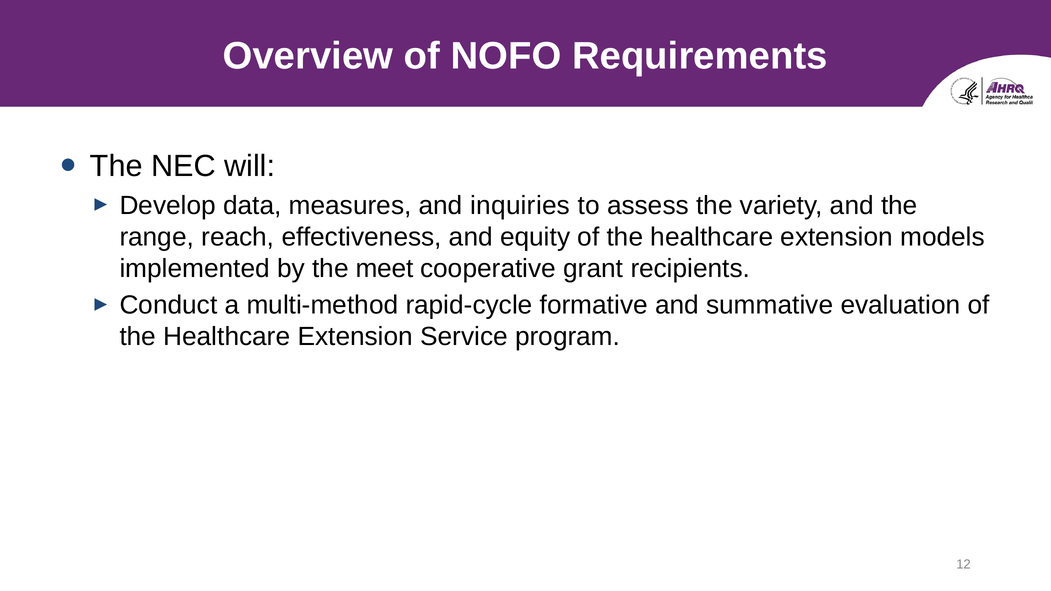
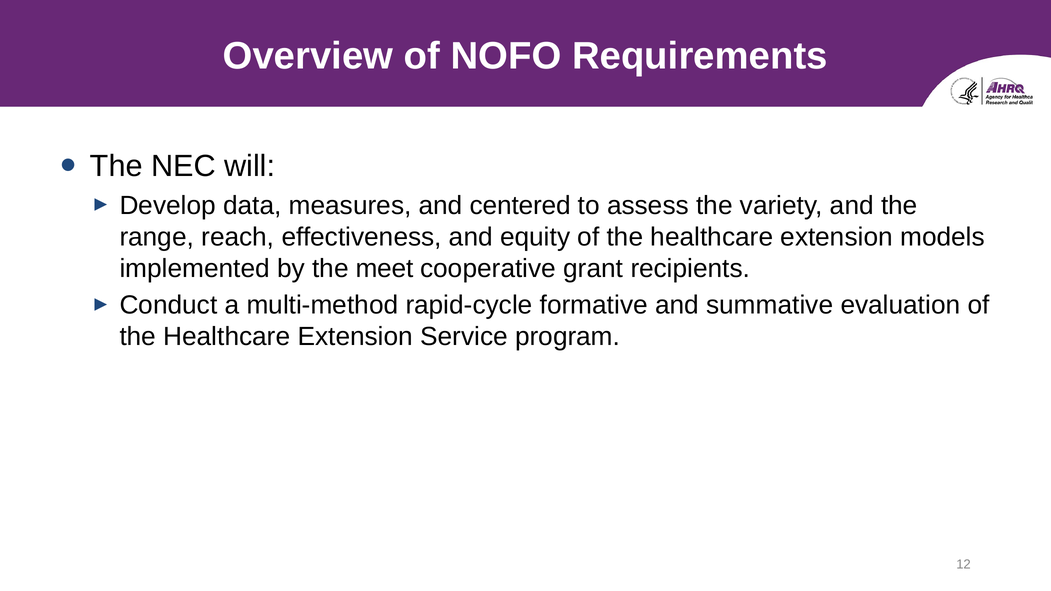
inquiries: inquiries -> centered
